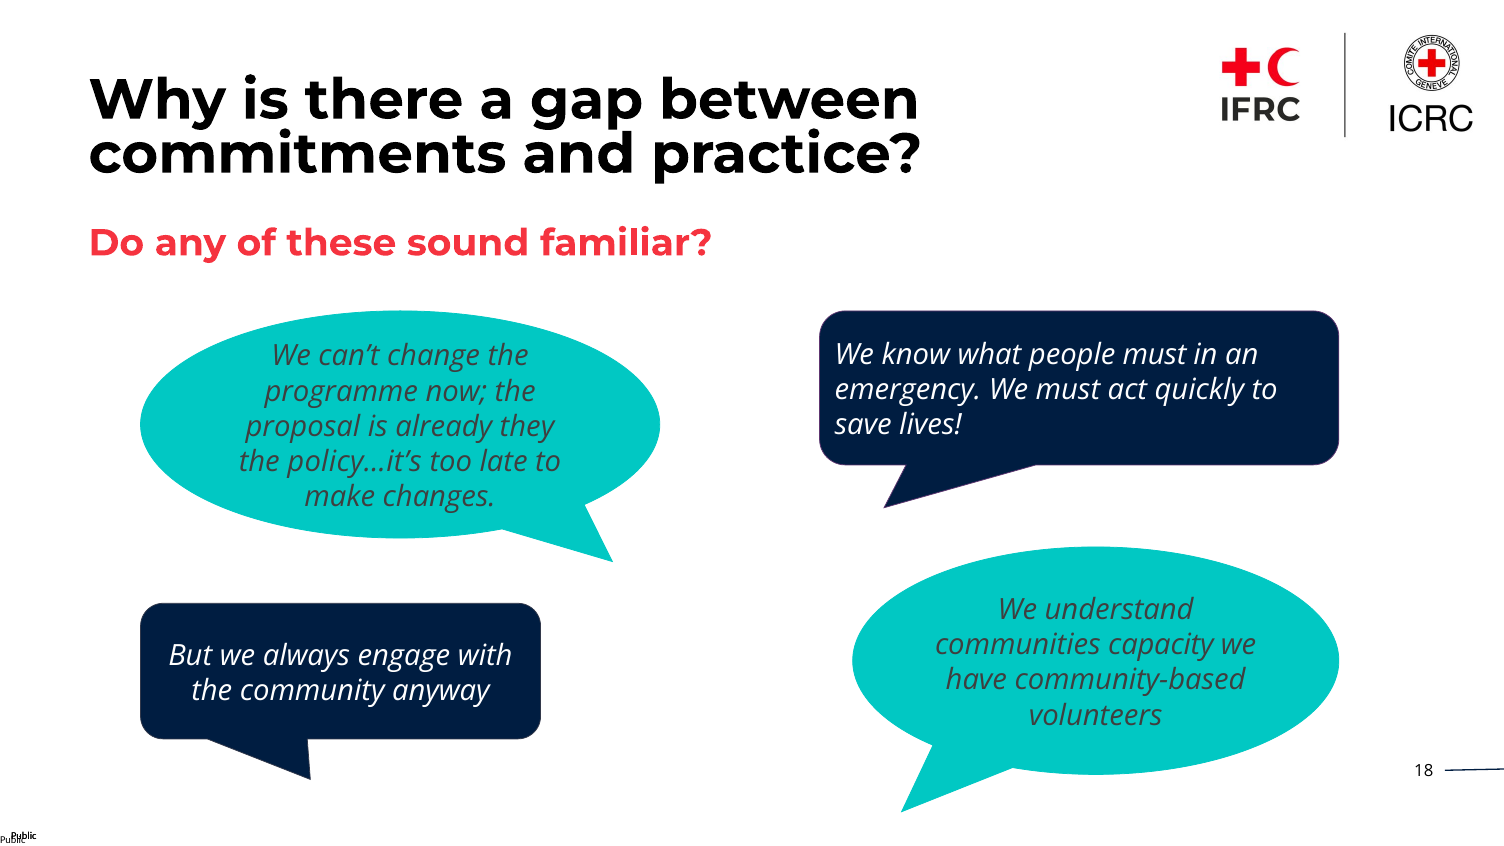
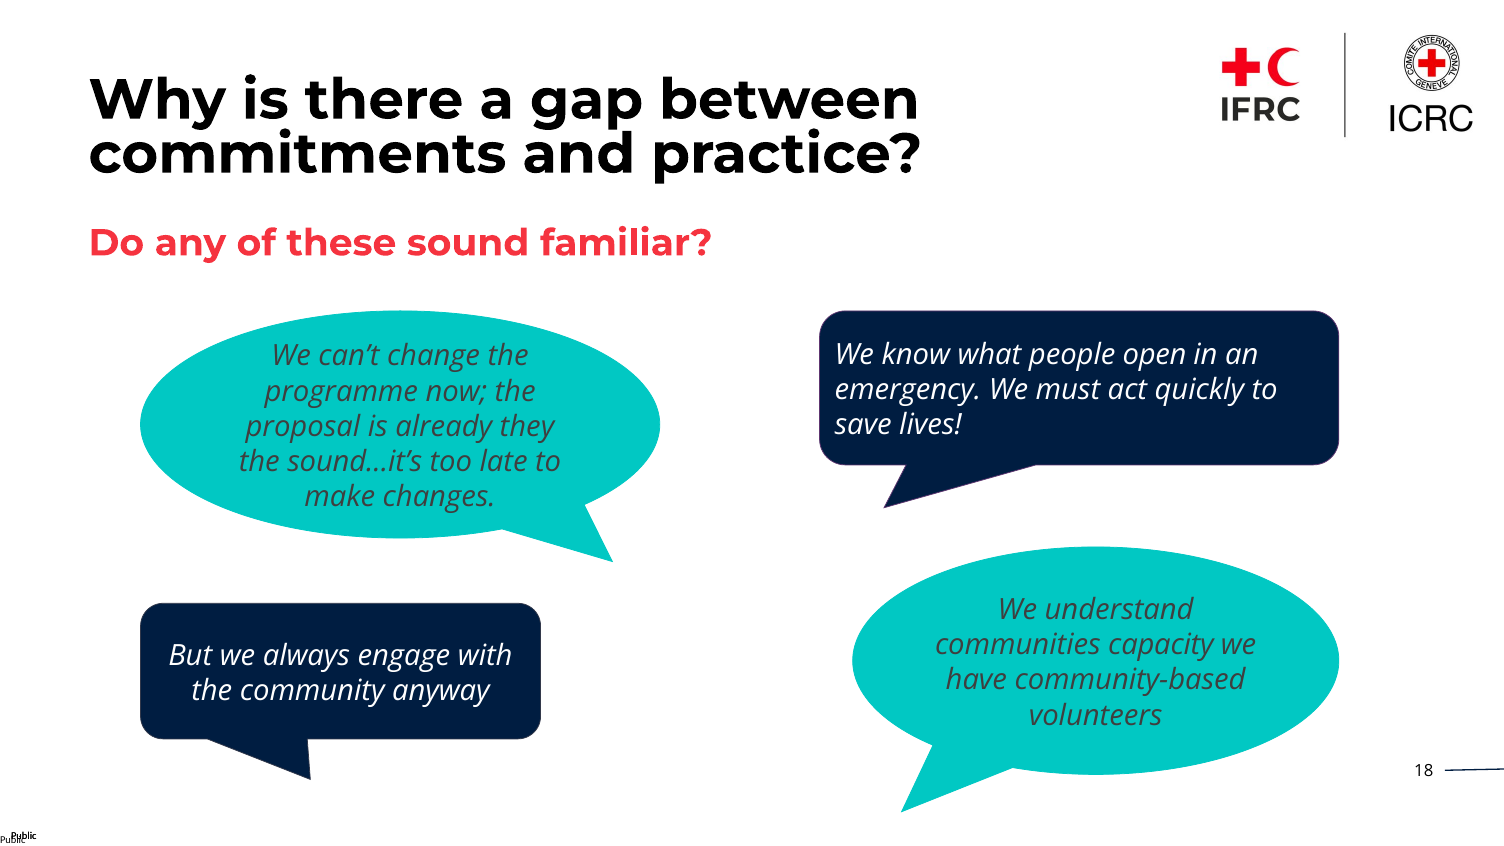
people must: must -> open
policy…it’s: policy…it’s -> sound…it’s
